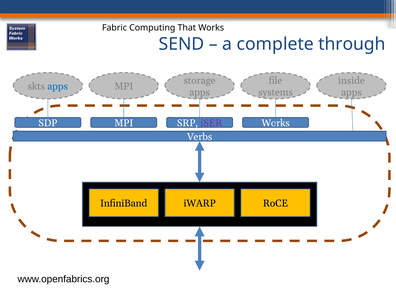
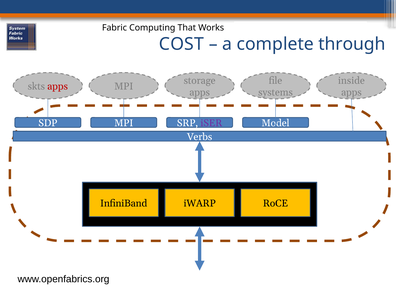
SEND: SEND -> COST
apps at (58, 86) colour: blue -> red
SDP Works: Works -> Model
